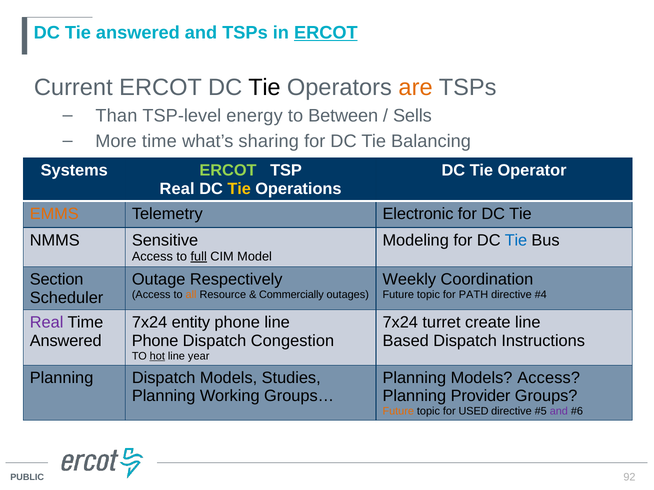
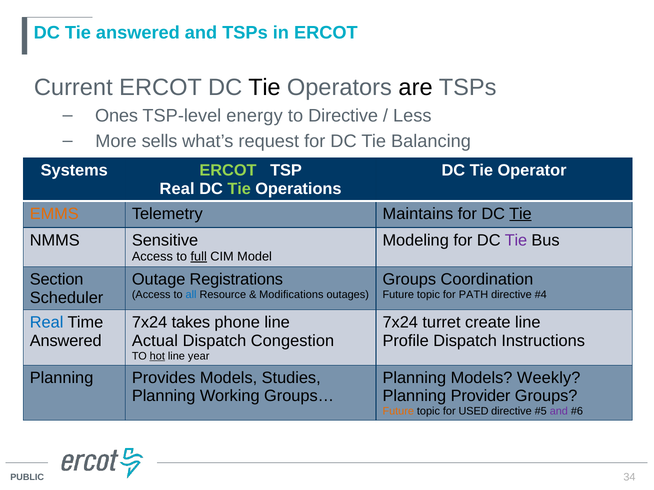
ERCOT at (326, 33) underline: present -> none
are colour: orange -> black
Than: Than -> Ones
to Between: Between -> Directive
Sells: Sells -> Less
More time: time -> sells
sharing: sharing -> request
Tie at (239, 189) colour: yellow -> light green
Electronic: Electronic -> Maintains
Tie at (520, 214) underline: none -> present
Tie at (516, 240) colour: blue -> purple
Respectively: Respectively -> Registrations
Weekly at (409, 280): Weekly -> Groups
all colour: orange -> blue
Commercially: Commercially -> Modifications
Real at (47, 323) colour: purple -> blue
entity: entity -> takes
Phone at (155, 341): Phone -> Actual
Based: Based -> Profile
Planning Dispatch: Dispatch -> Provides
Models Access: Access -> Weekly
92: 92 -> 34
